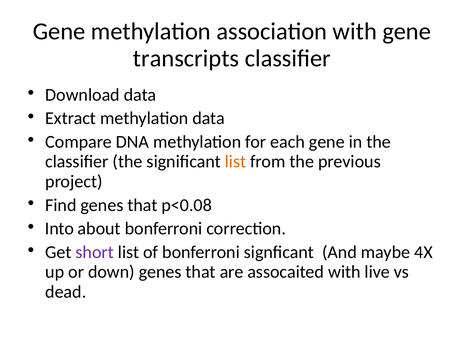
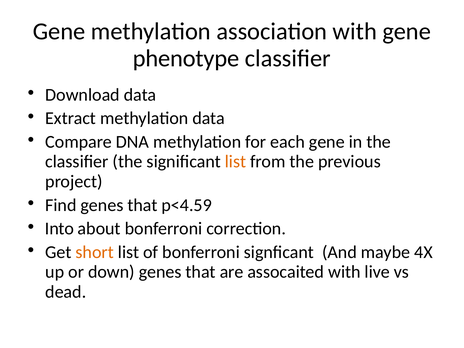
transcripts: transcripts -> phenotype
p<0.08: p<0.08 -> p<4.59
short colour: purple -> orange
